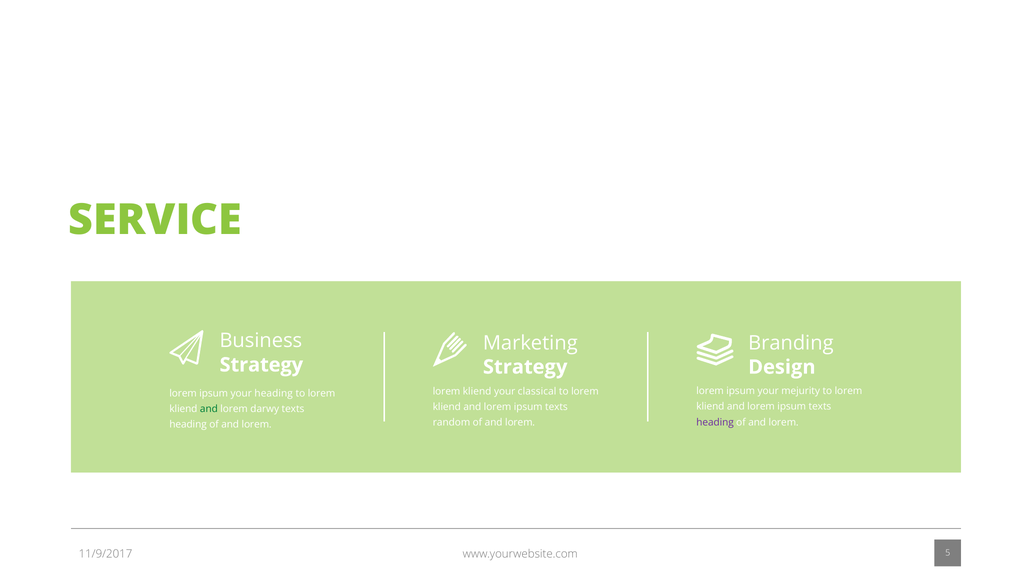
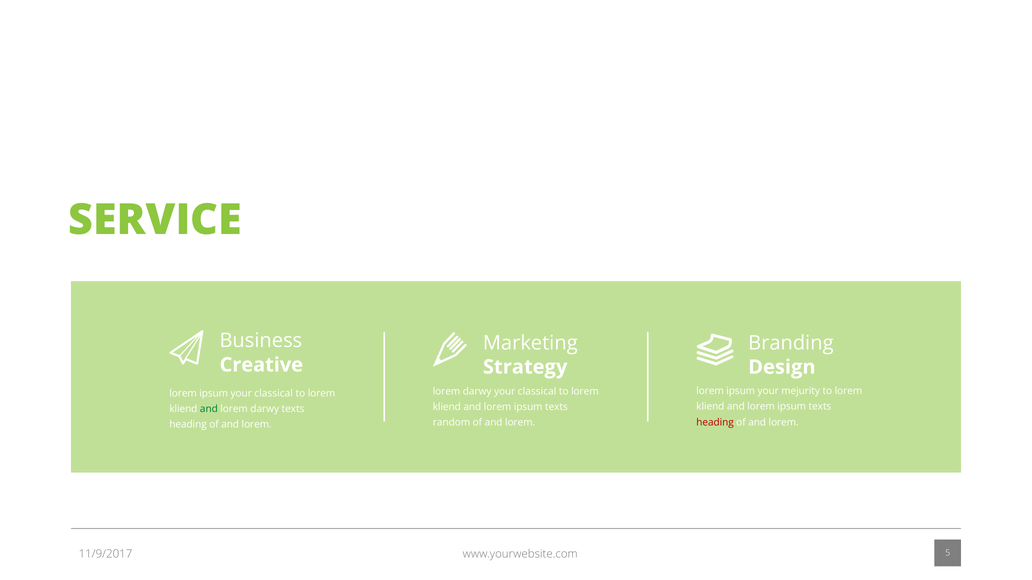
Strategy at (261, 365): Strategy -> Creative
kliend at (477, 392): kliend -> darwy
ipsum your heading: heading -> classical
heading at (715, 423) colour: purple -> red
